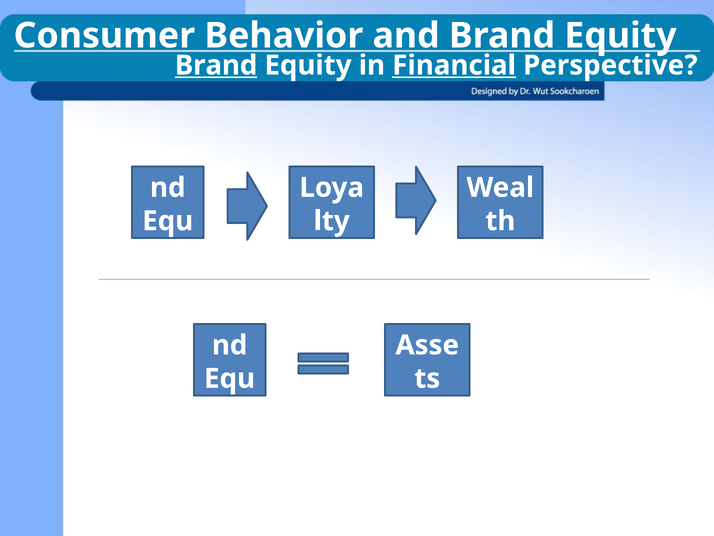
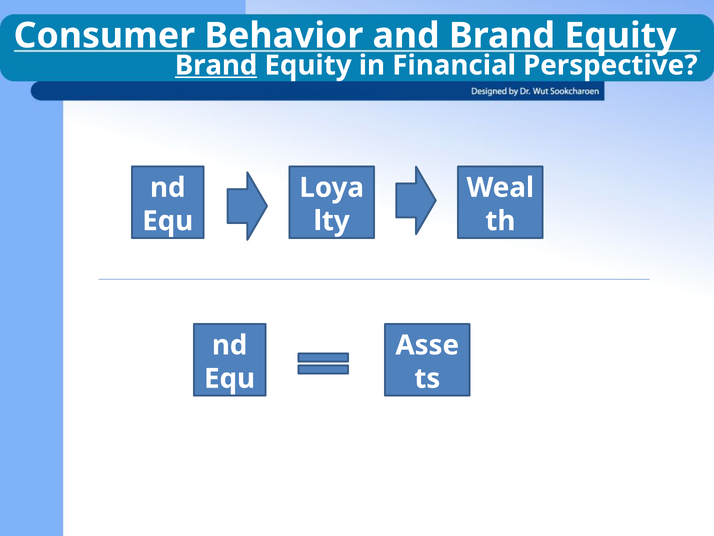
Financial underline: present -> none
